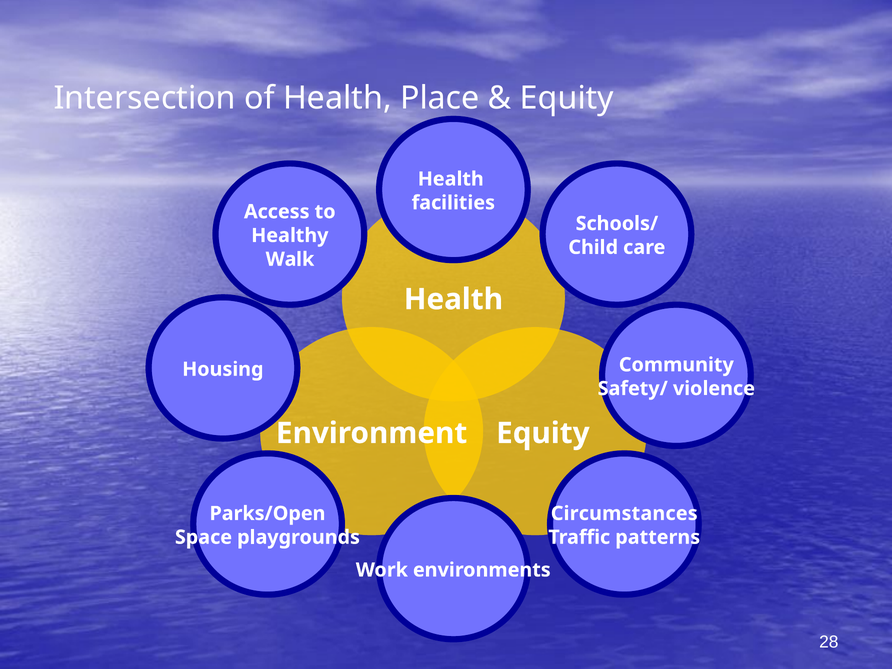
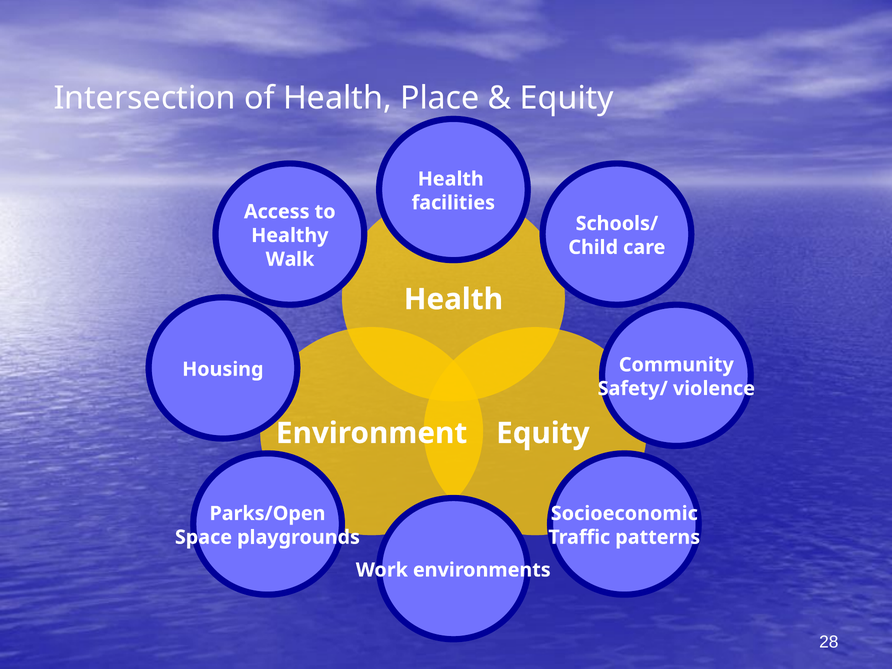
Circumstances: Circumstances -> Socioeconomic
